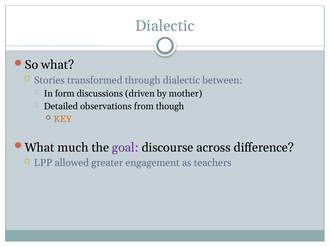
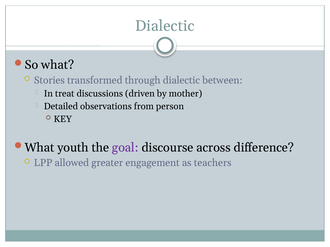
form: form -> treat
though: though -> person
KEY colour: orange -> black
much: much -> youth
